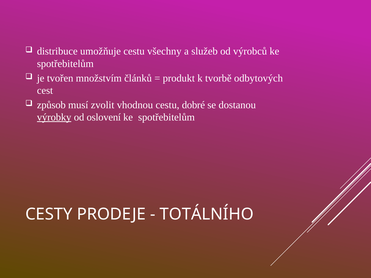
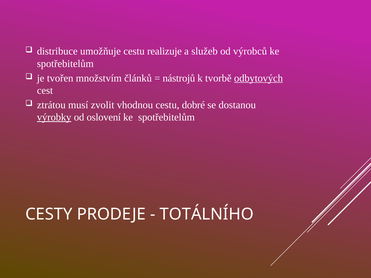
všechny: všechny -> realizuje
produkt: produkt -> nástrojů
odbytových underline: none -> present
způsob: způsob -> ztrátou
